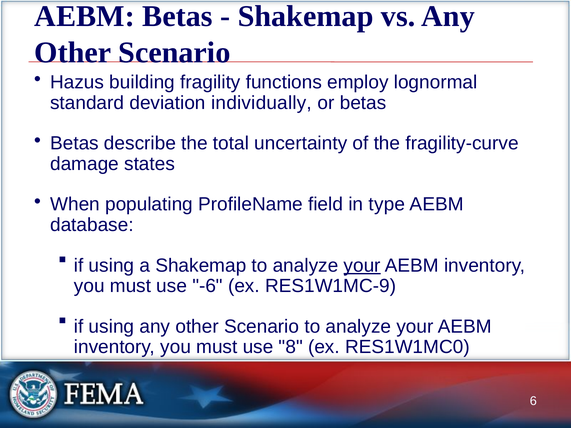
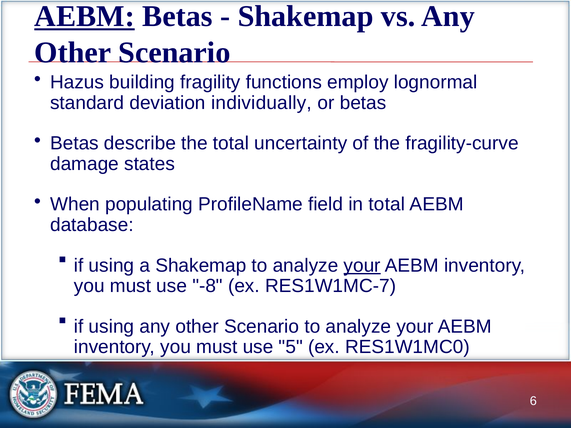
AEBM at (85, 16) underline: none -> present
in type: type -> total
-6: -6 -> -8
RES1W1MC-9: RES1W1MC-9 -> RES1W1MC-7
8: 8 -> 5
